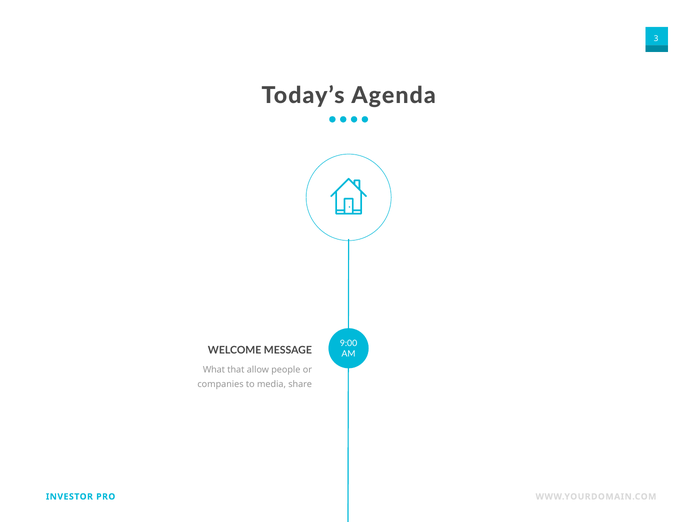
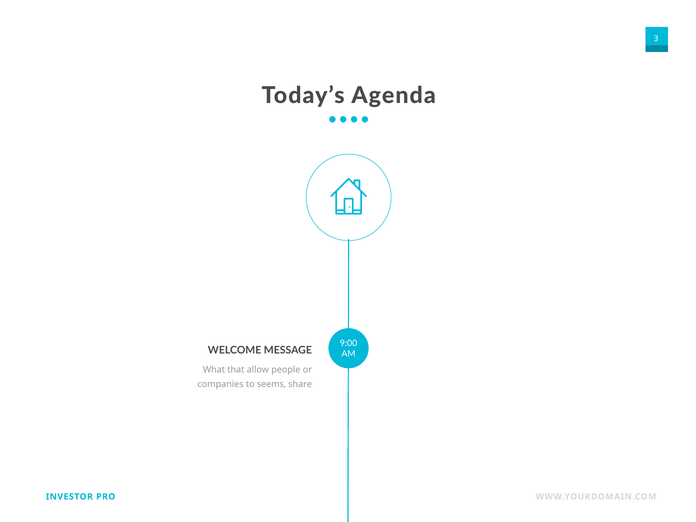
media: media -> seems
